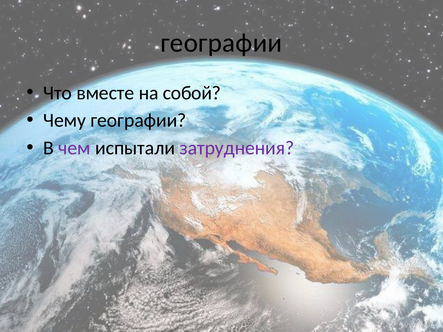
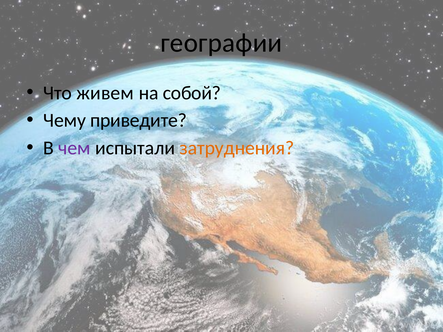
вместе: вместе -> живем
Чему географии: географии -> приведите
затруднения colour: purple -> orange
